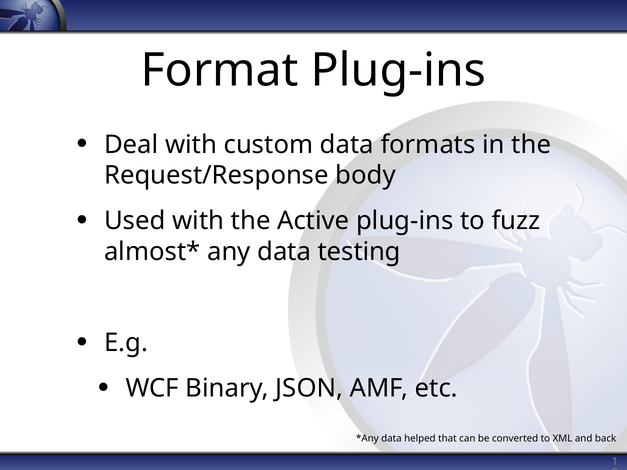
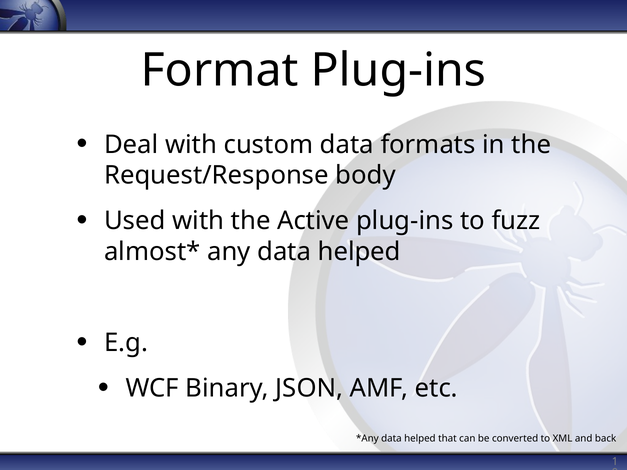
any data testing: testing -> helped
